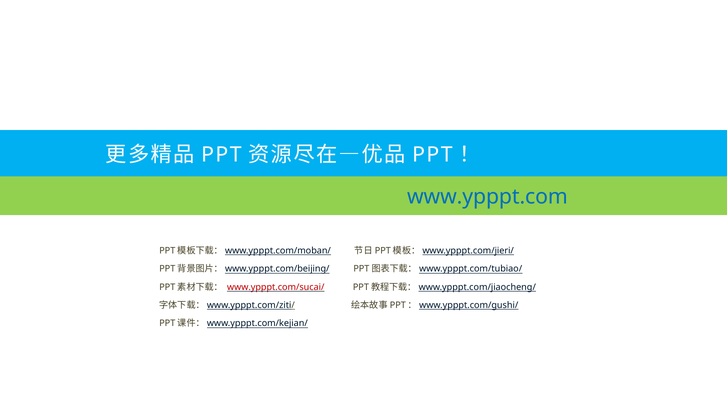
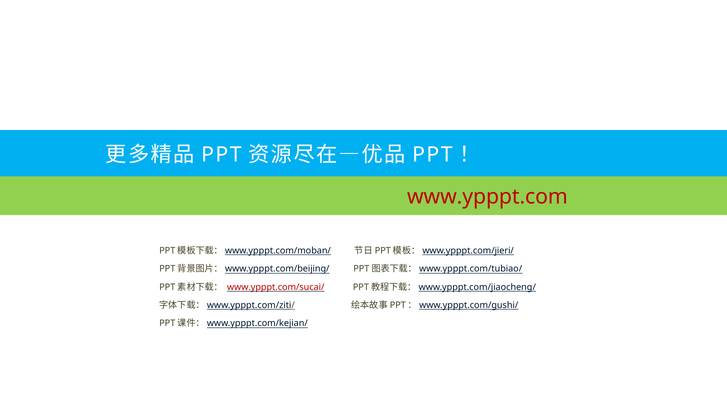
www.ypppt.com colour: blue -> red
